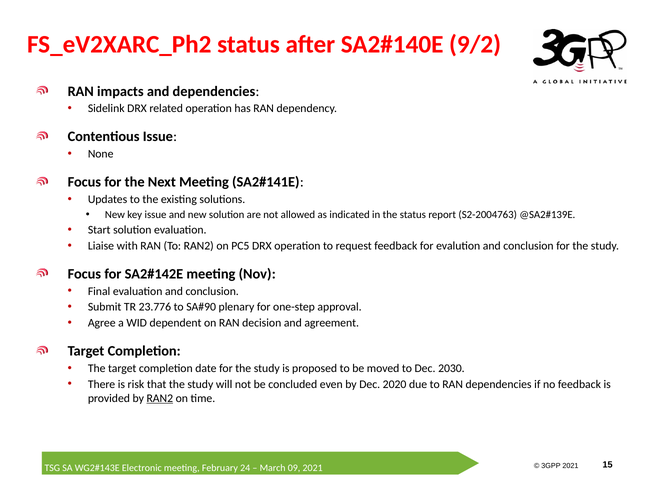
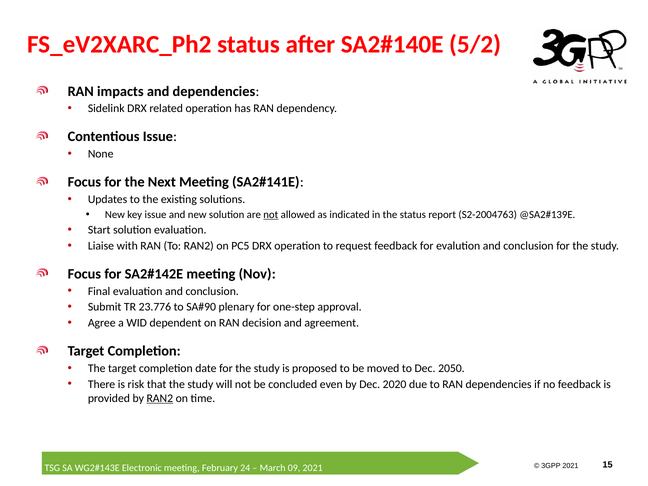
9/2: 9/2 -> 5/2
not at (271, 215) underline: none -> present
2030: 2030 -> 2050
